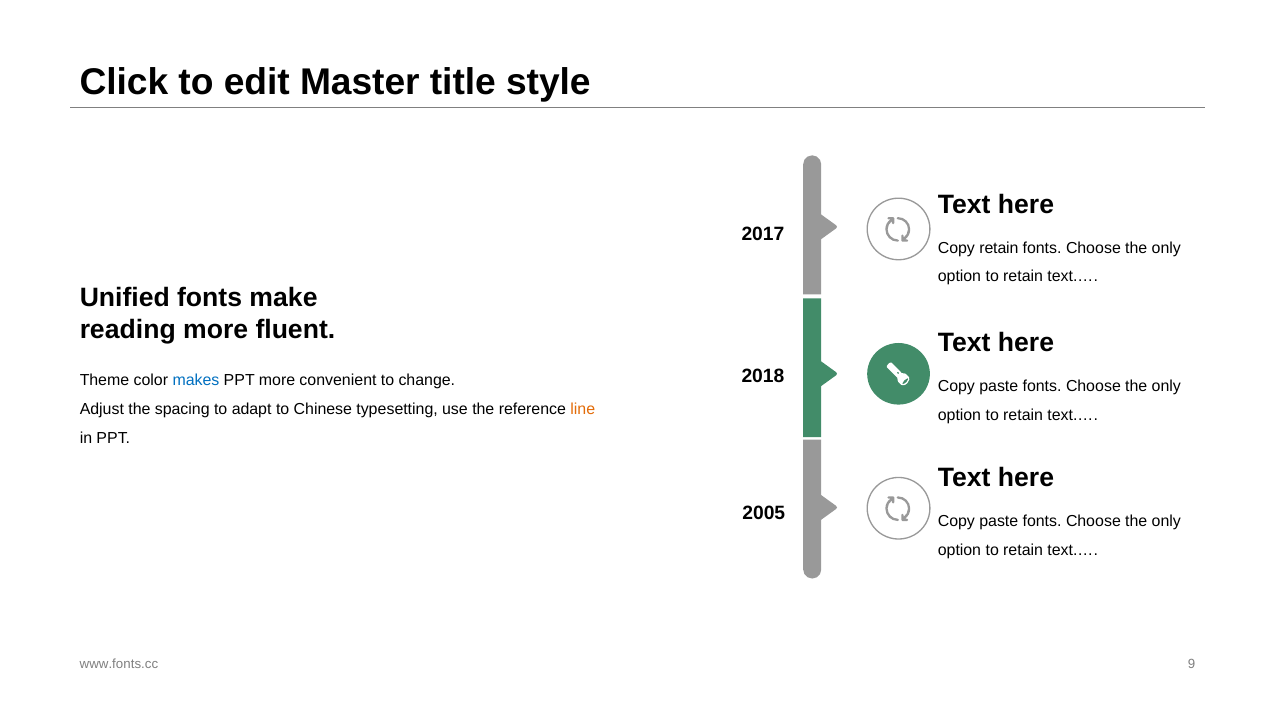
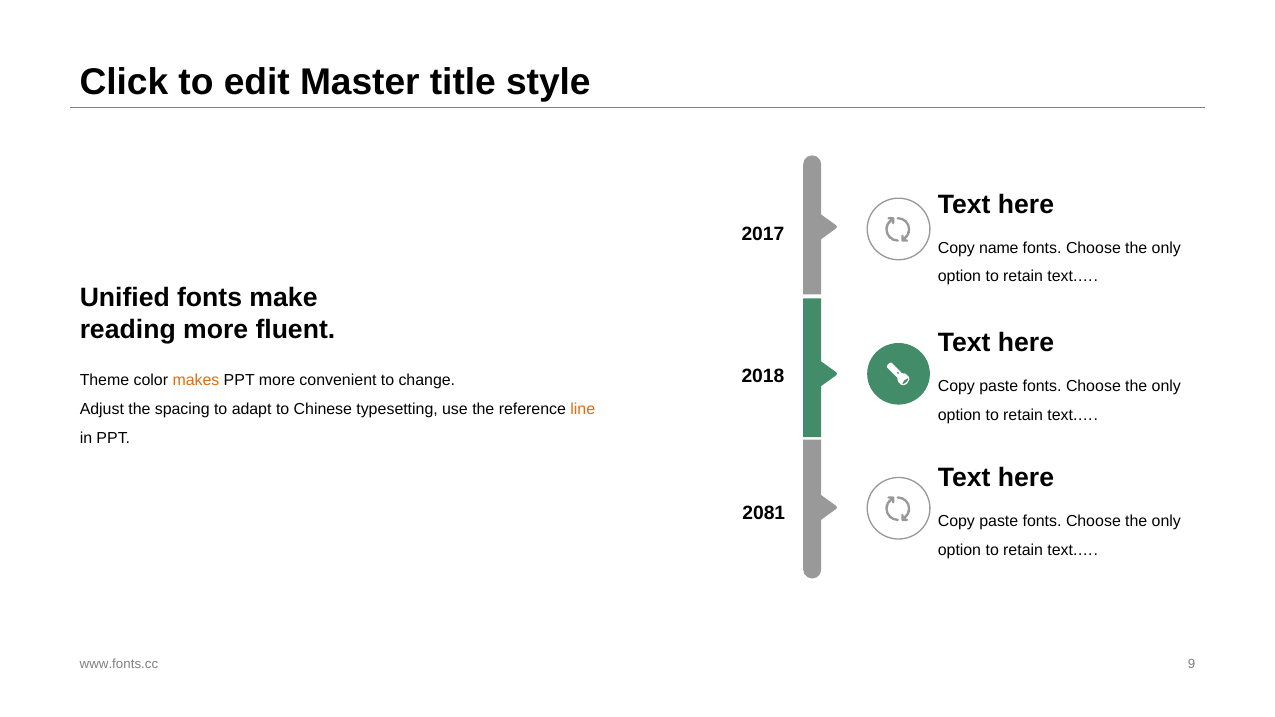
Copy retain: retain -> name
makes colour: blue -> orange
2005: 2005 -> 2081
